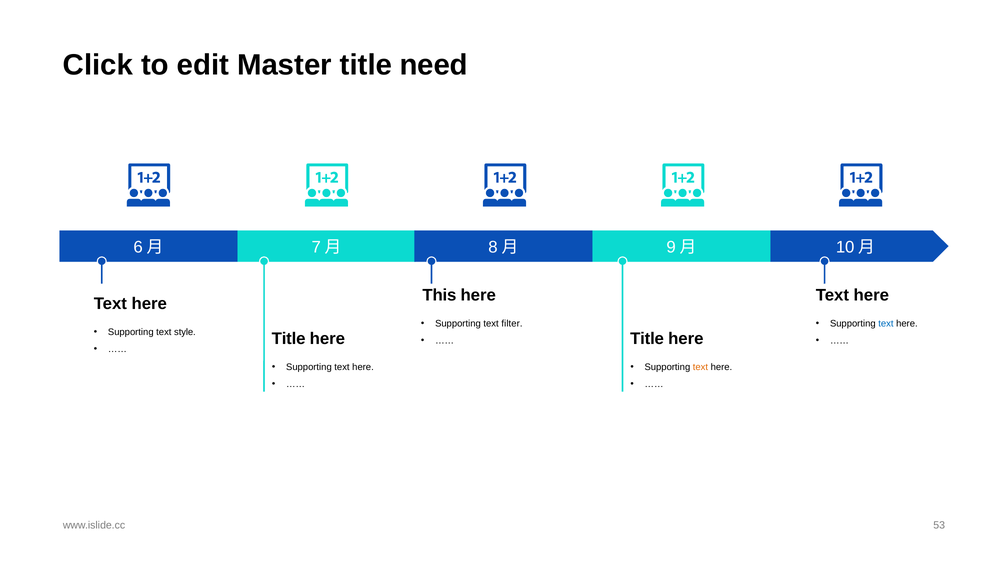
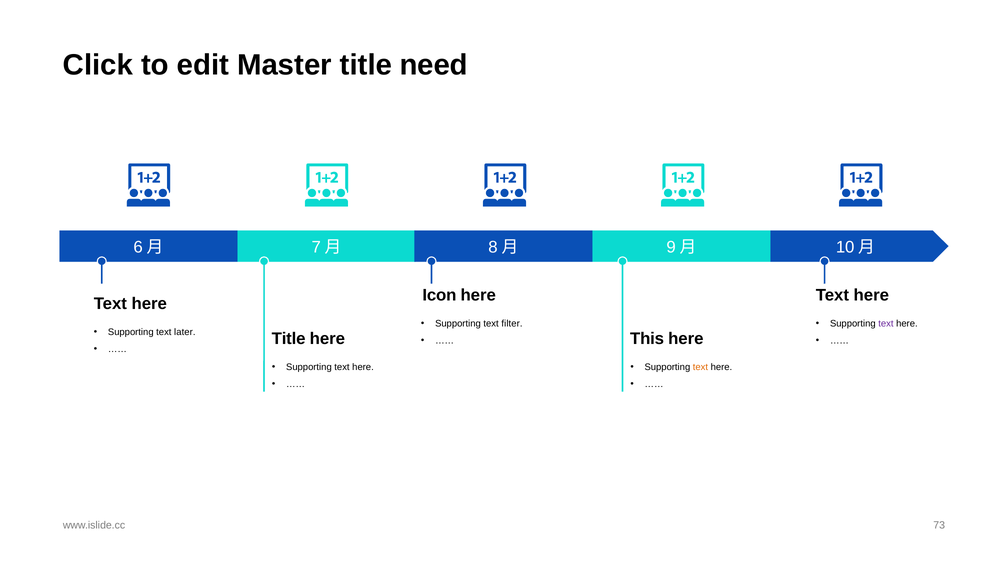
This: This -> Icon
text at (886, 324) colour: blue -> purple
style: style -> later
Title at (647, 338): Title -> This
53: 53 -> 73
